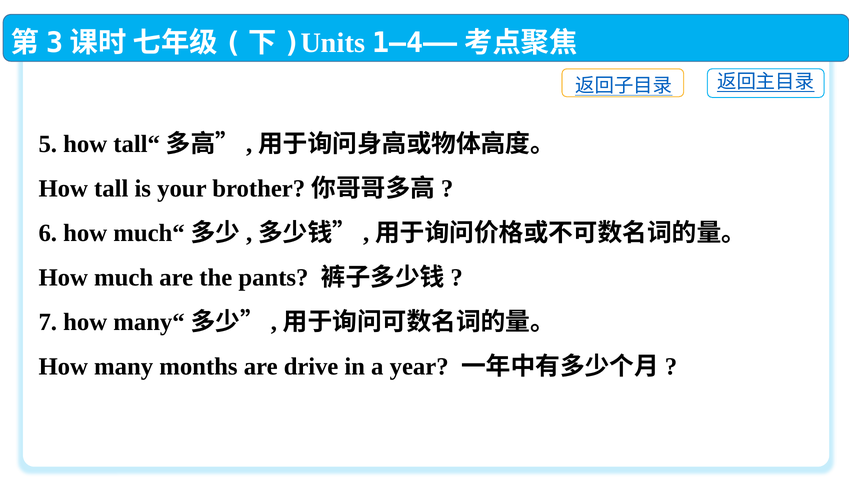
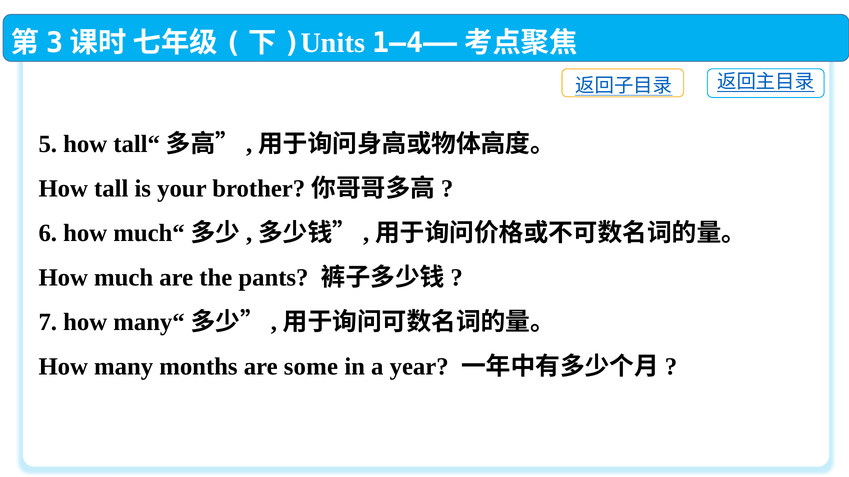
drive: drive -> some
